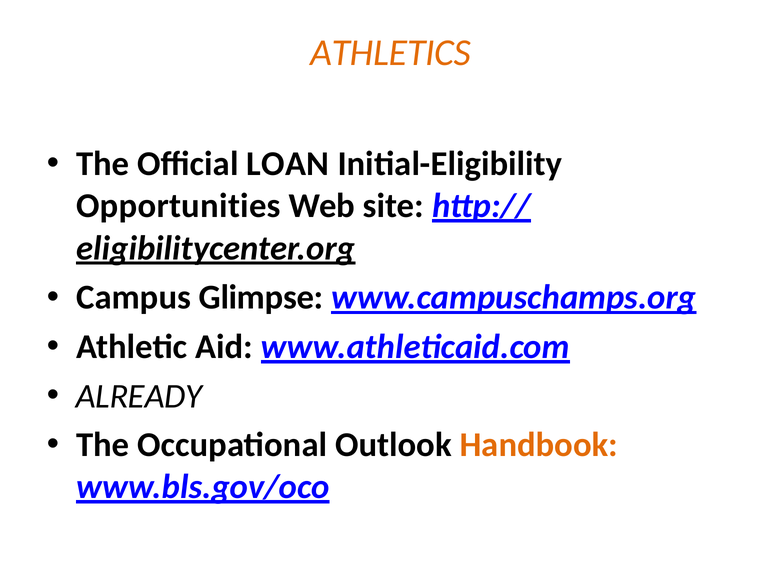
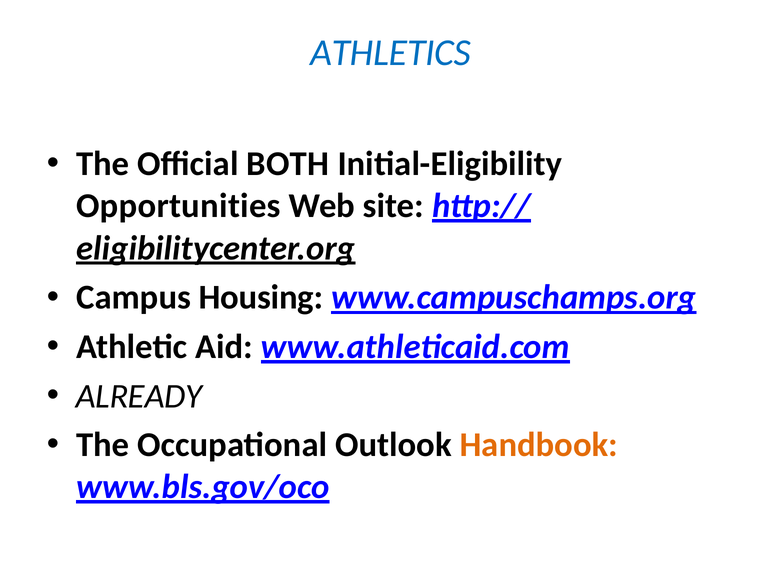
ATHLETICS colour: orange -> blue
LOAN: LOAN -> BOTH
Glimpse: Glimpse -> Housing
